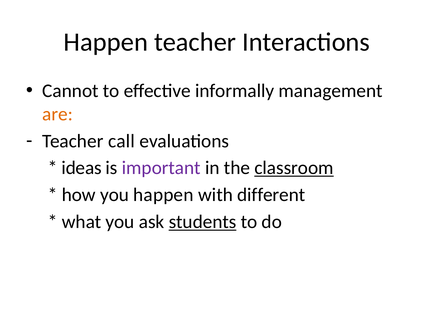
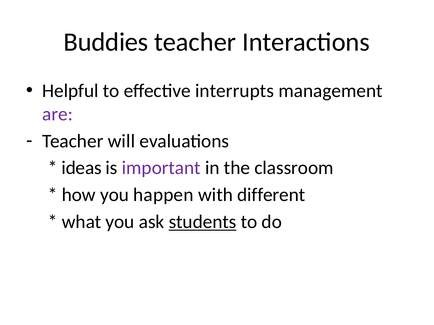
Happen at (106, 42): Happen -> Buddies
Cannot: Cannot -> Helpful
informally: informally -> interrupts
are colour: orange -> purple
call: call -> will
classroom underline: present -> none
